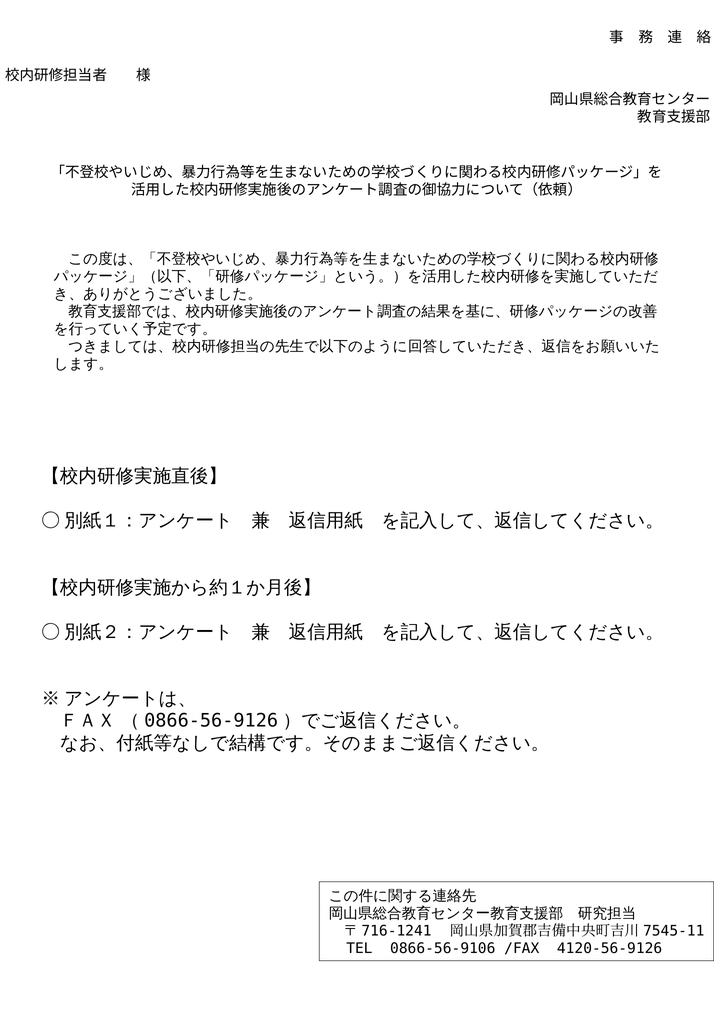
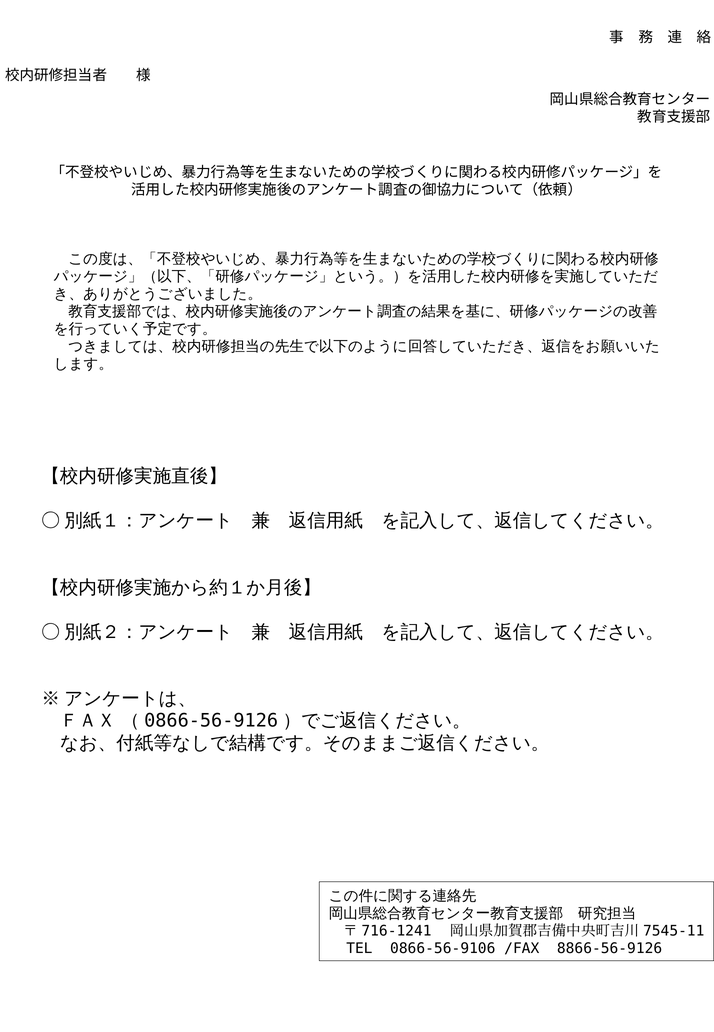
4120-56-9126: 4120-56-9126 -> 8866-56-9126
